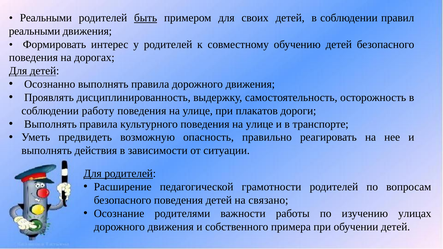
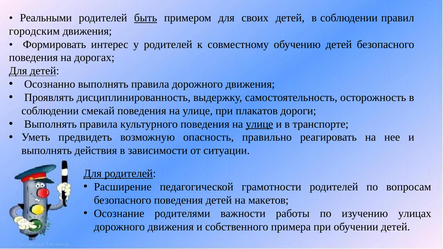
реальными at (35, 31): реальными -> городским
работу: работу -> смекай
улице at (260, 124) underline: none -> present
связано: связано -> макетов
